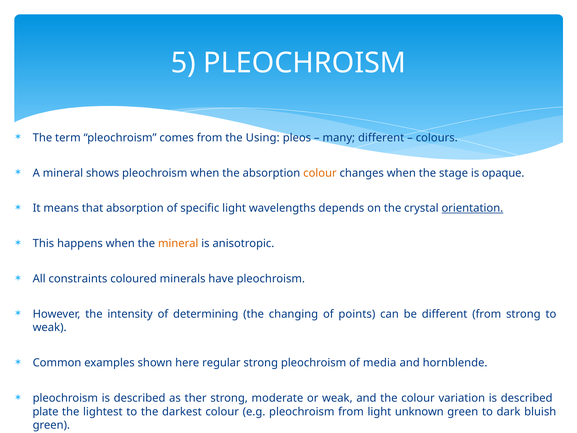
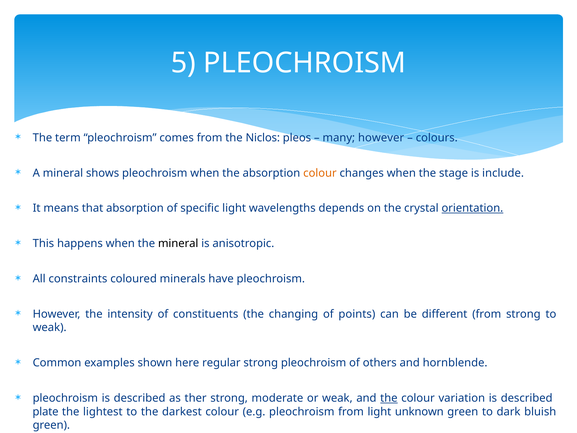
Using: Using -> Niclos
many different: different -> however
opaque: opaque -> include
mineral at (178, 243) colour: orange -> black
determining: determining -> constituents
media: media -> others
the at (389, 398) underline: none -> present
